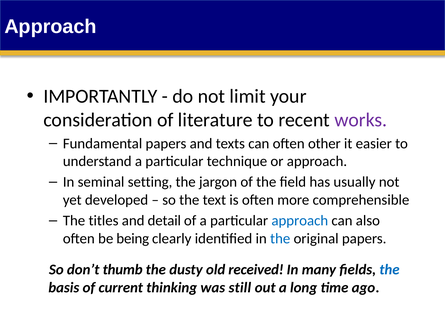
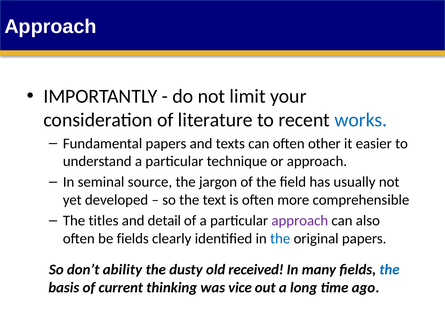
works colour: purple -> blue
setting: setting -> source
approach at (300, 220) colour: blue -> purple
be being: being -> fields
thumb: thumb -> ability
still: still -> vice
